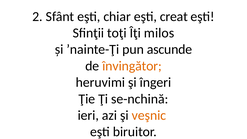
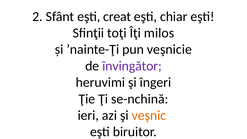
chiar: chiar -> creat
creat: creat -> chiar
ascunde: ascunde -> veşnicie
învingător colour: orange -> purple
